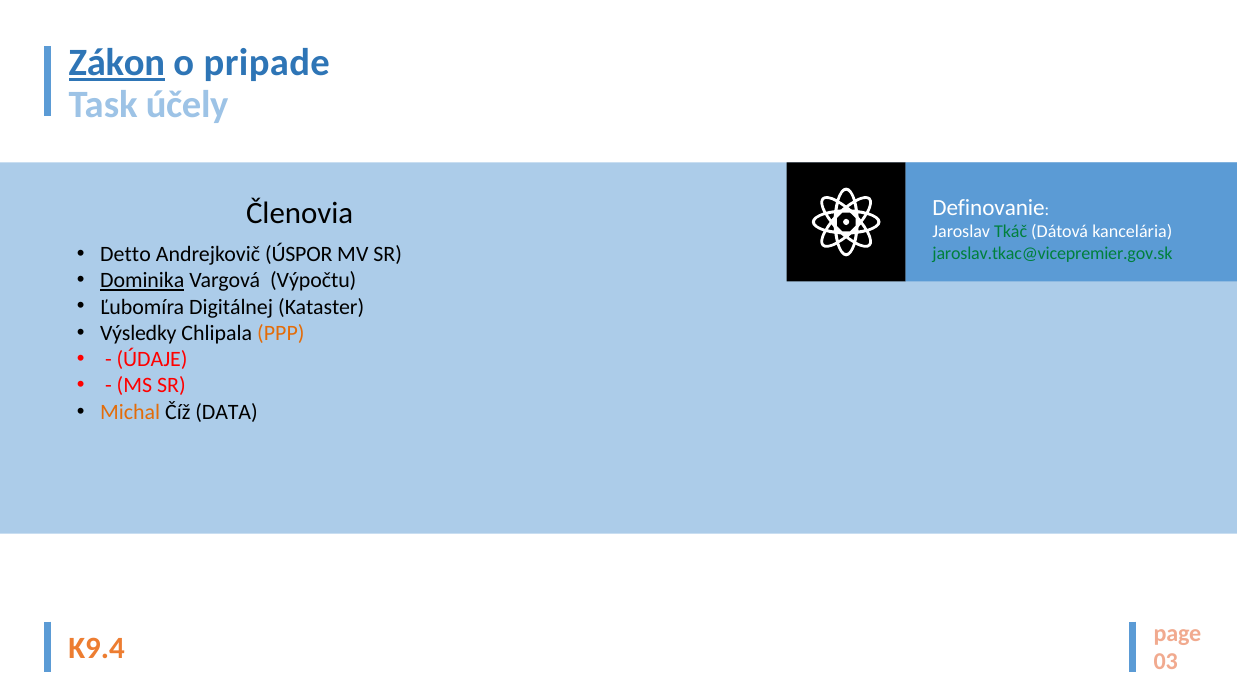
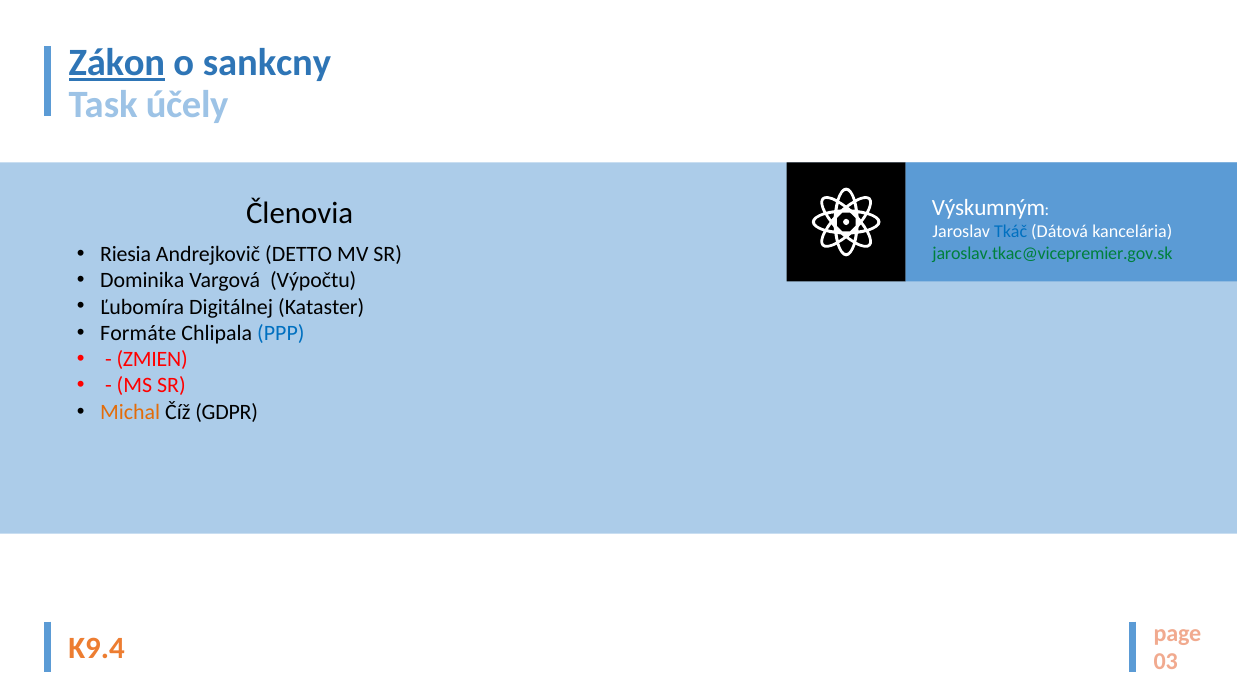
pripade: pripade -> sankcny
Definovanie: Definovanie -> Výskumným
Tkáč colour: green -> blue
Detto: Detto -> Riesia
ÚSPOR: ÚSPOR -> DETTO
Dominika underline: present -> none
Výsledky: Výsledky -> Formáte
PPP colour: orange -> blue
ÚDAJE: ÚDAJE -> ZMIEN
DATA: DATA -> GDPR
